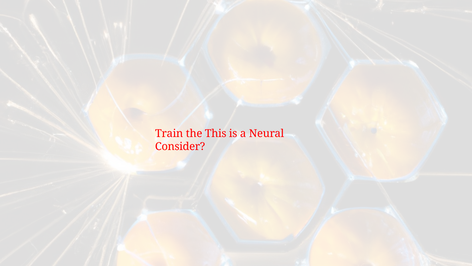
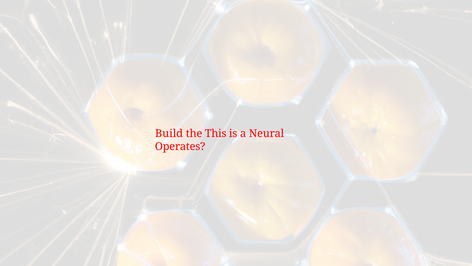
Train: Train -> Build
Consider: Consider -> Operates
